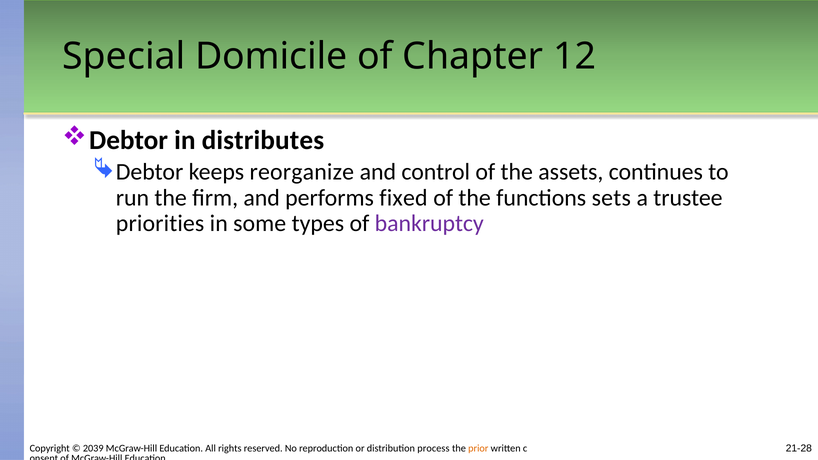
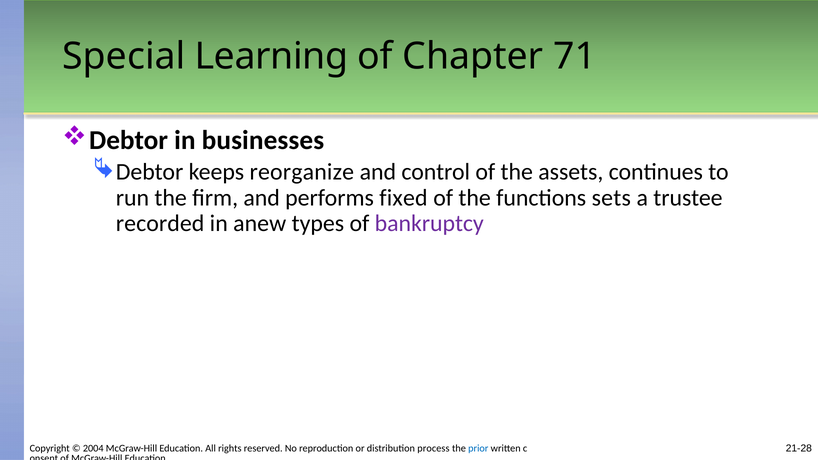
Domicile: Domicile -> Learning
12: 12 -> 71
distributes: distributes -> businesses
priorities: priorities -> recorded
some: some -> anew
2039: 2039 -> 2004
prior colour: orange -> blue
